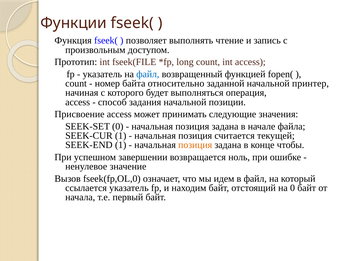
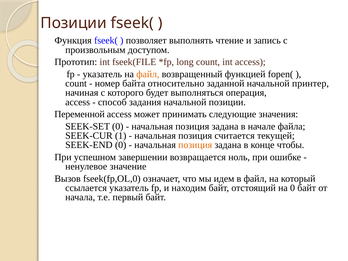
Функции at (74, 23): Функции -> Позиции
файл at (148, 74) colour: blue -> orange
Присвоение: Присвоение -> Переменной
SEEK-END 1: 1 -> 0
